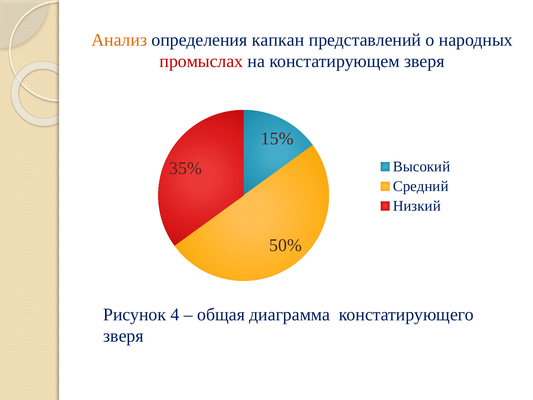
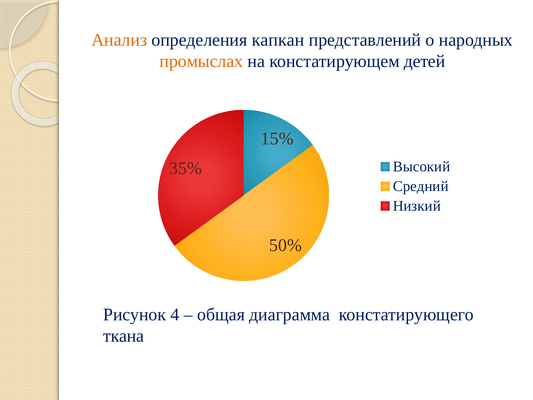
промыслах colour: red -> orange
констатирующем зверя: зверя -> детей
зверя at (123, 336): зверя -> ткана
